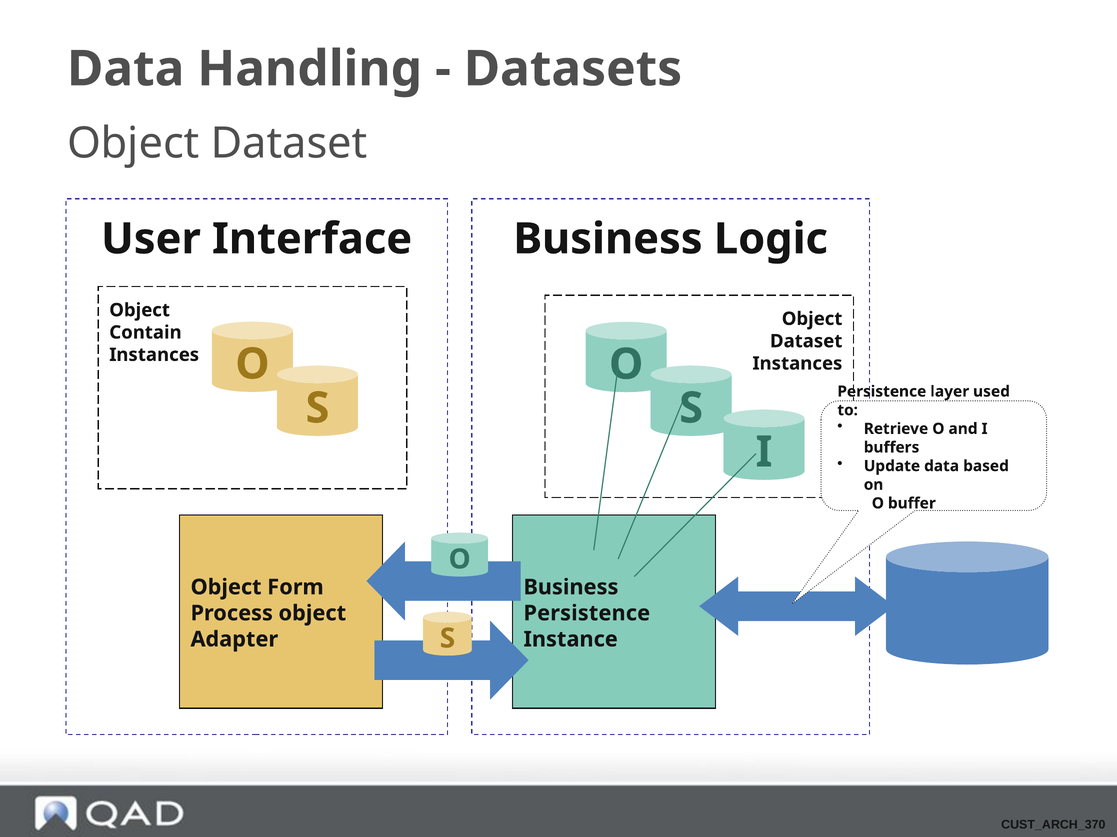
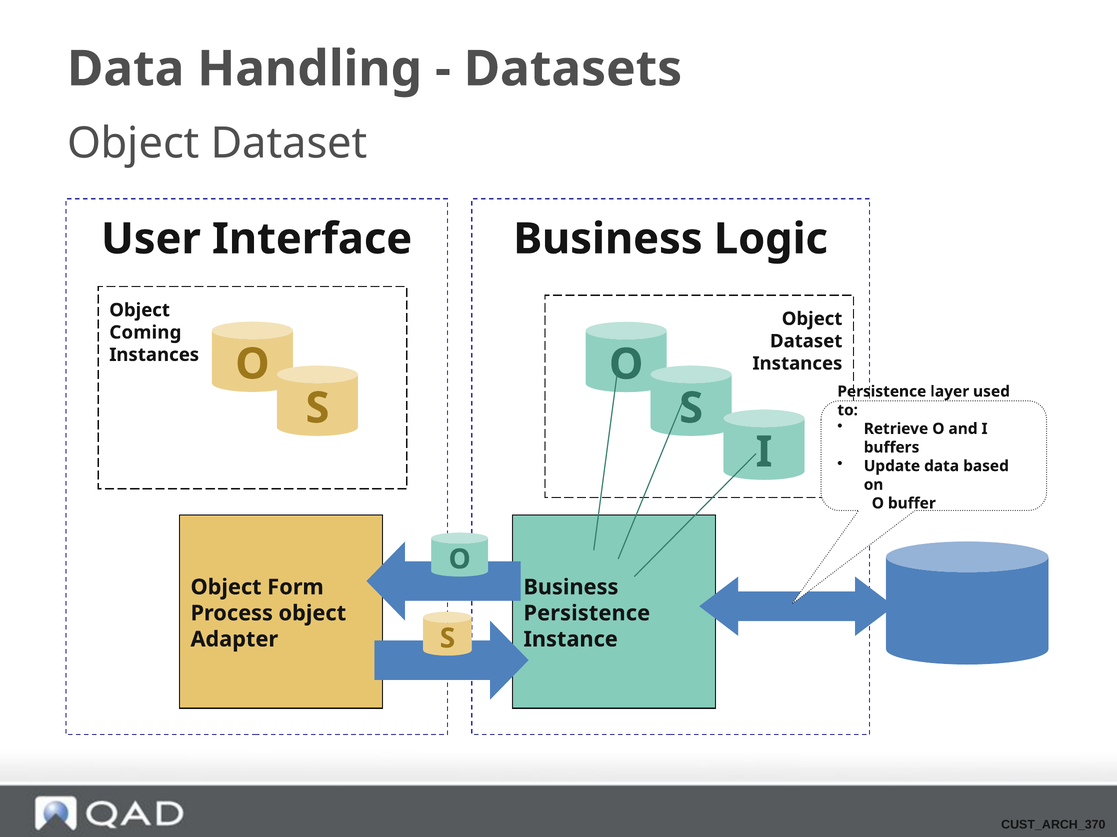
Contain: Contain -> Coming
